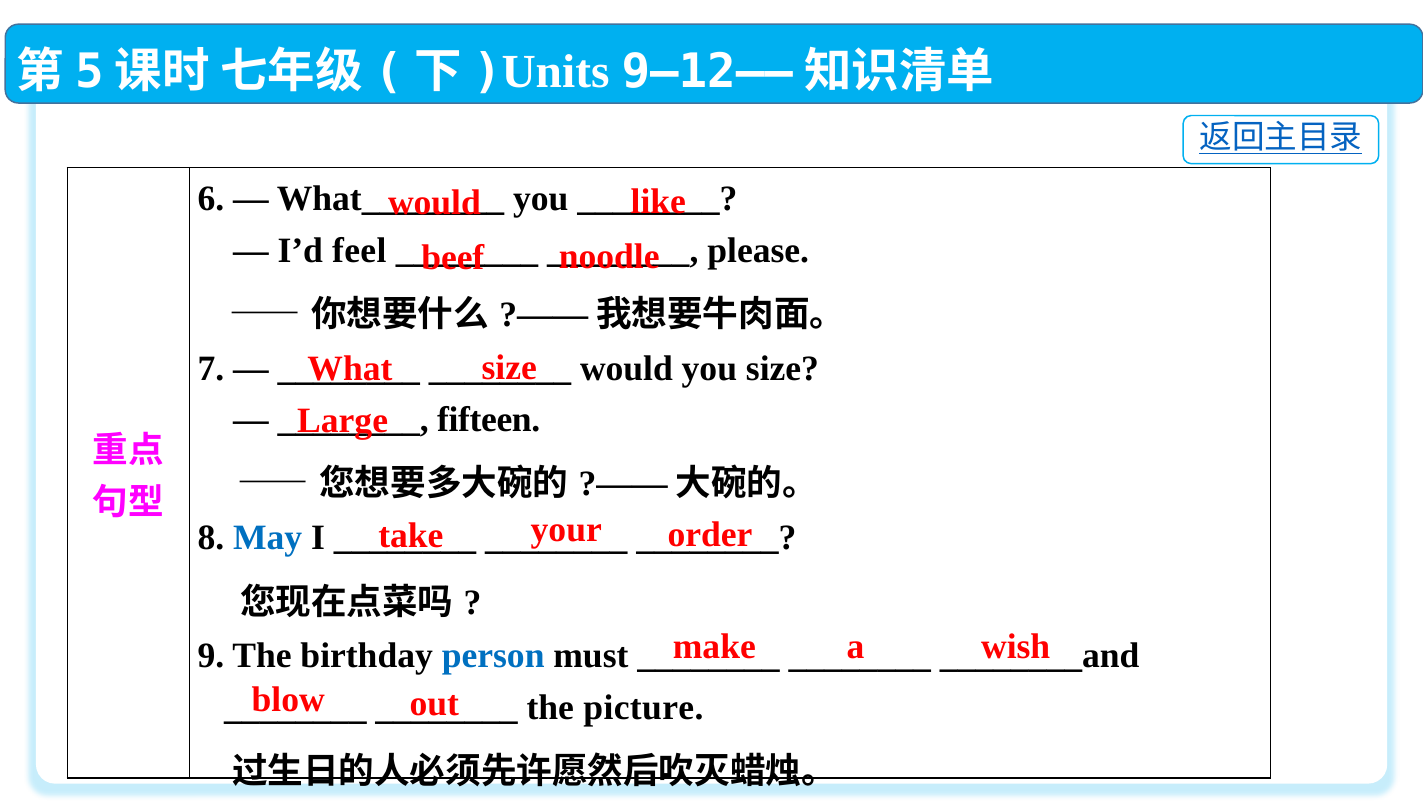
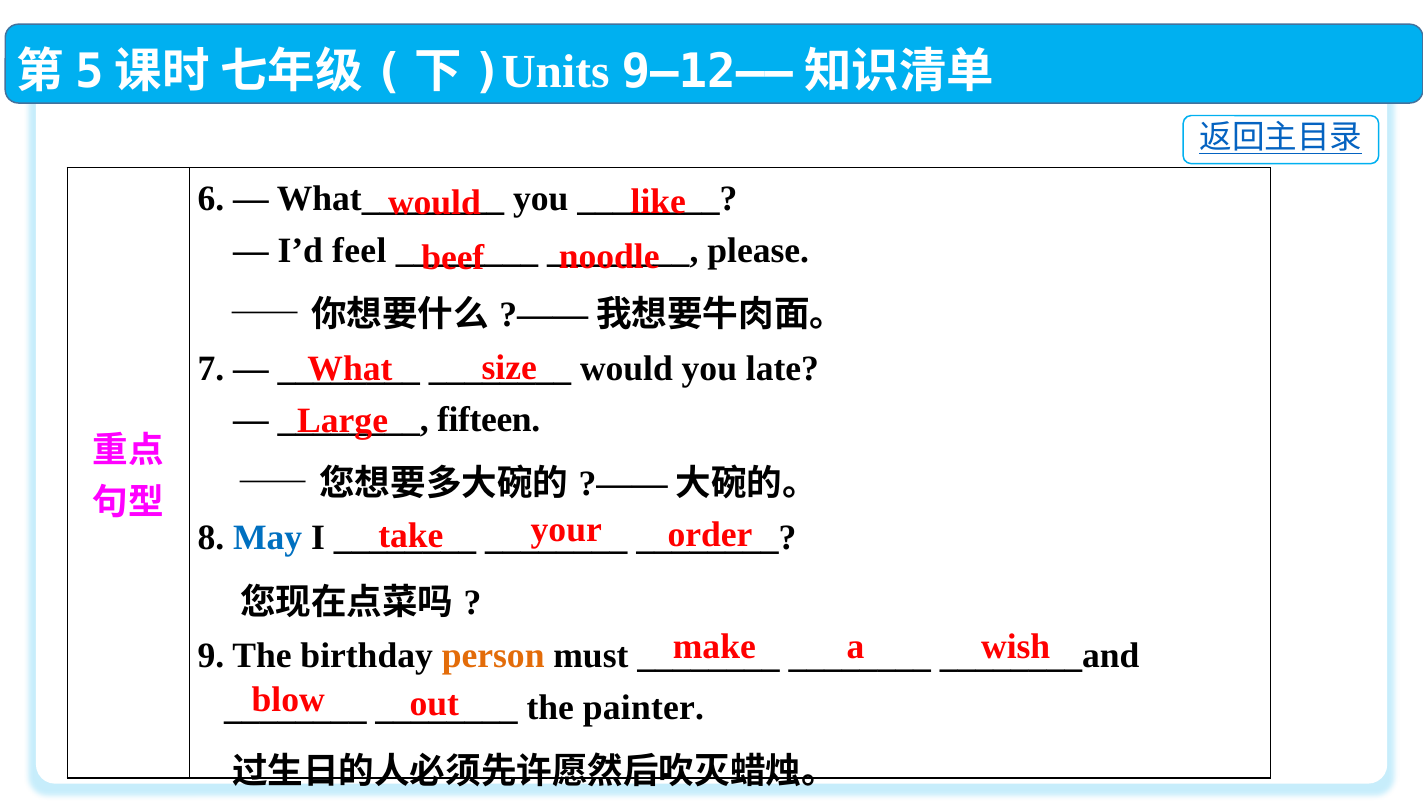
you size: size -> late
person colour: blue -> orange
picture: picture -> painter
